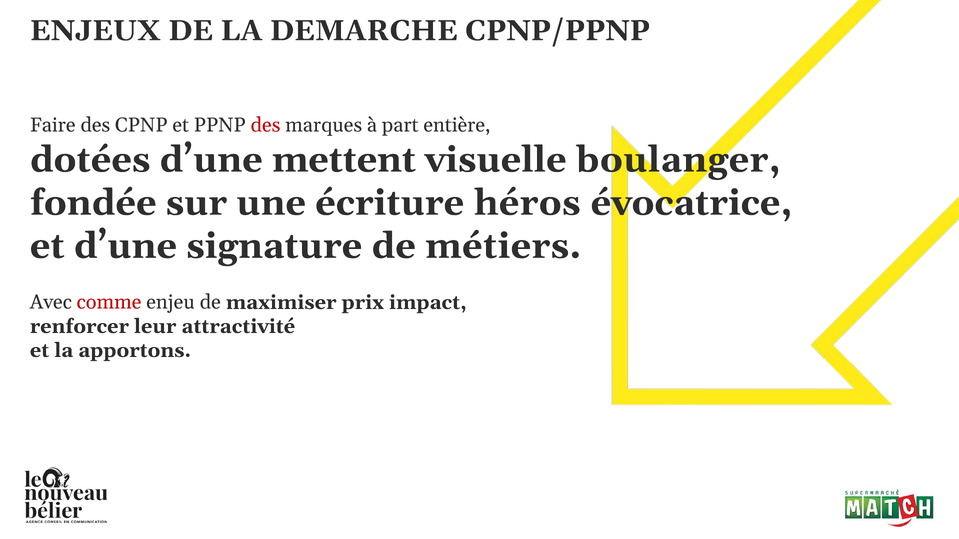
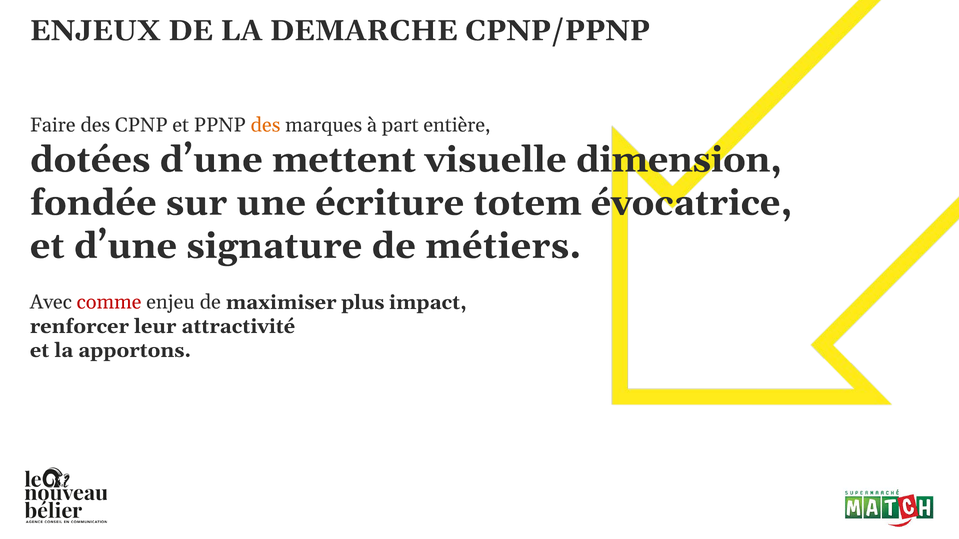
des at (266, 125) colour: red -> orange
boulanger: boulanger -> dimension
héros: héros -> totem
prix: prix -> plus
